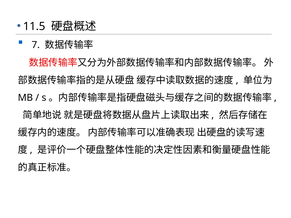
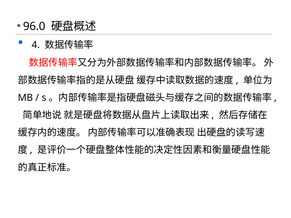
11.5: 11.5 -> 96.0
7: 7 -> 4
